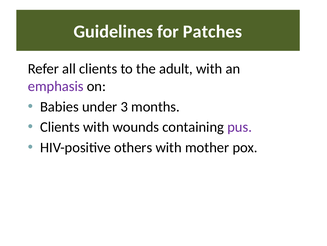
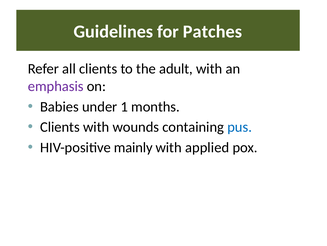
3: 3 -> 1
pus colour: purple -> blue
others: others -> mainly
mother: mother -> applied
